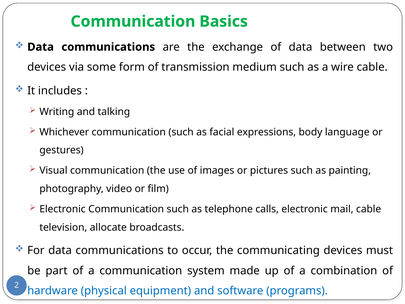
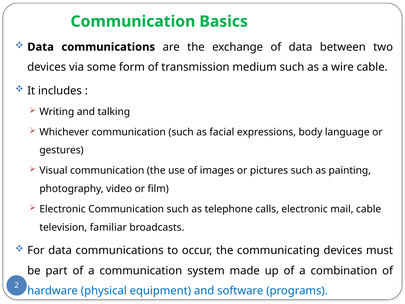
allocate: allocate -> familiar
